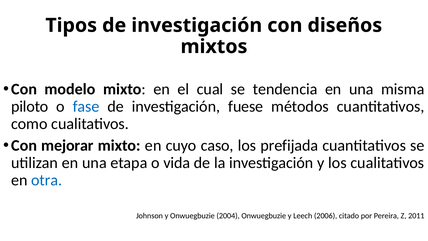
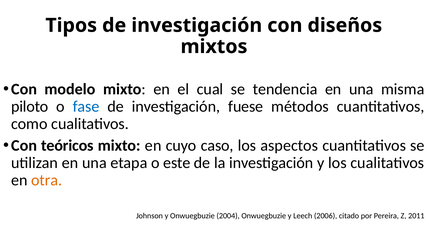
mejorar: mejorar -> teóricos
prefijada: prefijada -> aspectos
vida: vida -> este
otra colour: blue -> orange
